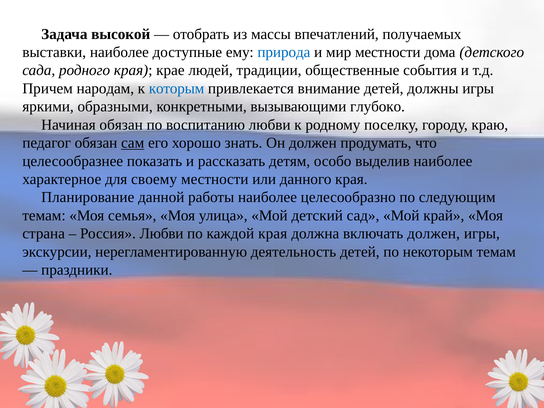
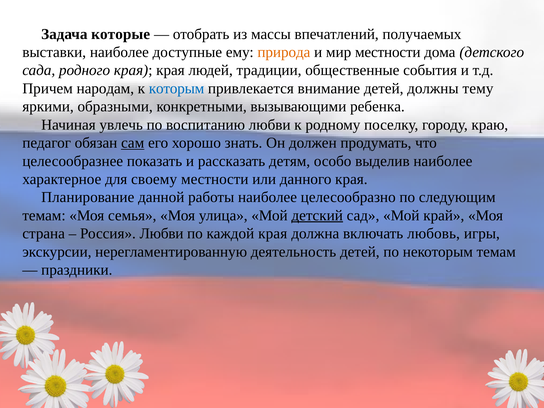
высокой: высокой -> которые
природа colour: blue -> orange
края крае: крае -> края
должны игры: игры -> тему
глубоко: глубоко -> ребенка
Начиная обязан: обязан -> увлечь
детский underline: none -> present
включать должен: должен -> любовь
